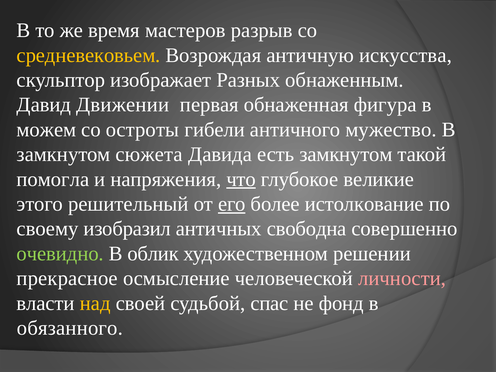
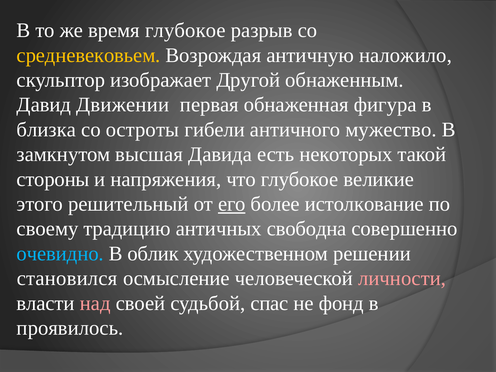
время мастеров: мастеров -> глубокое
искусства: искусства -> наложило
Разных: Разных -> Другой
можем: можем -> близка
сюжета: сюжета -> высшая
есть замкнутом: замкнутом -> некоторых
помогла: помогла -> стороны
что underline: present -> none
изобразил: изобразил -> традицию
очевидно colour: light green -> light blue
прекрасное: прекрасное -> становился
над colour: yellow -> pink
обязанного: обязанного -> проявилось
